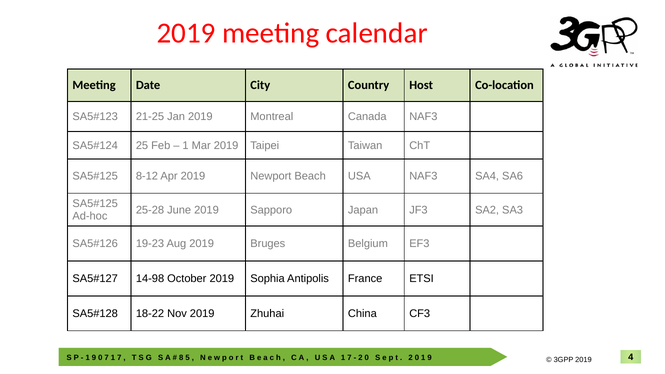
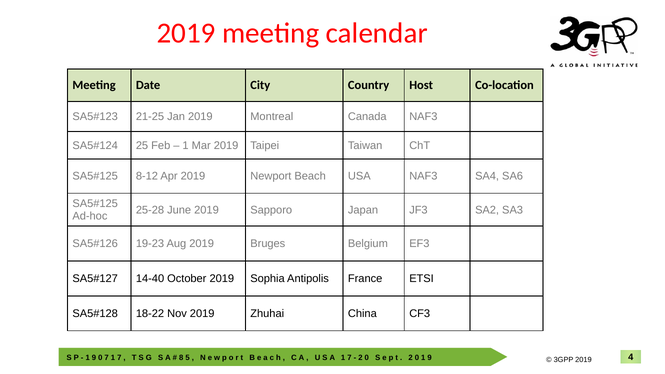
14-98: 14-98 -> 14-40
